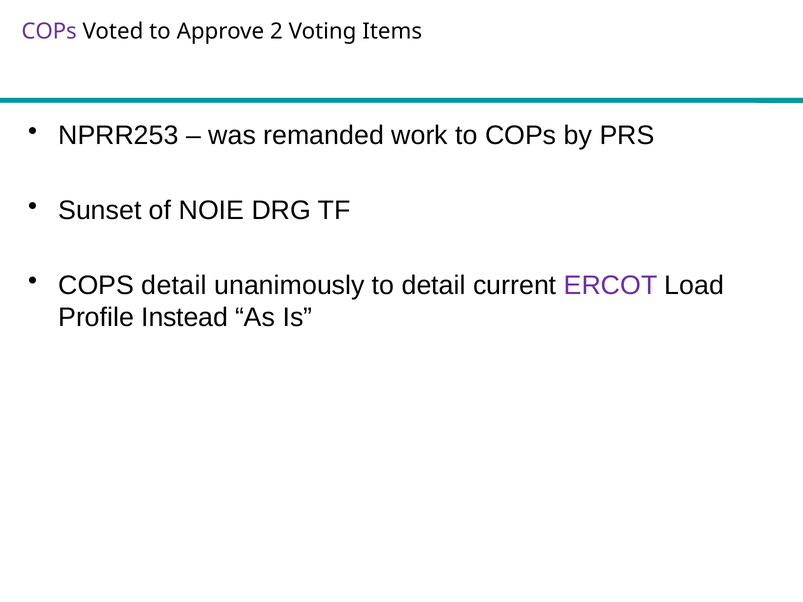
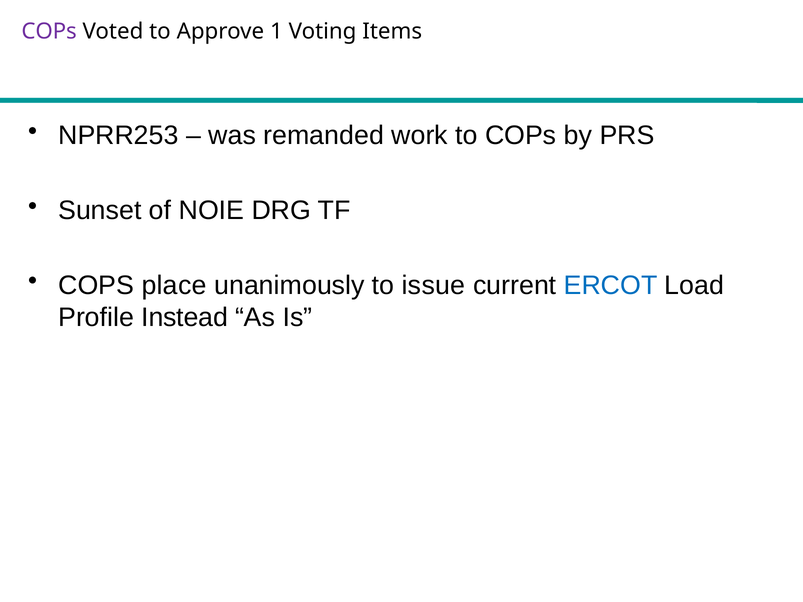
2: 2 -> 1
COPS detail: detail -> place
to detail: detail -> issue
ERCOT colour: purple -> blue
